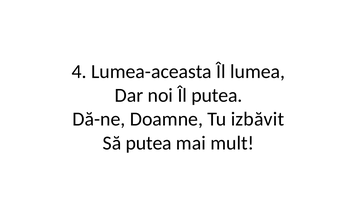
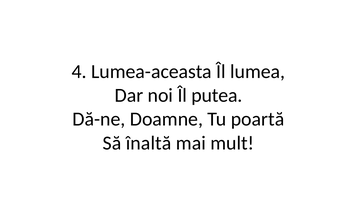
izbăvit: izbăvit -> poartă
Să putea: putea -> înaltă
